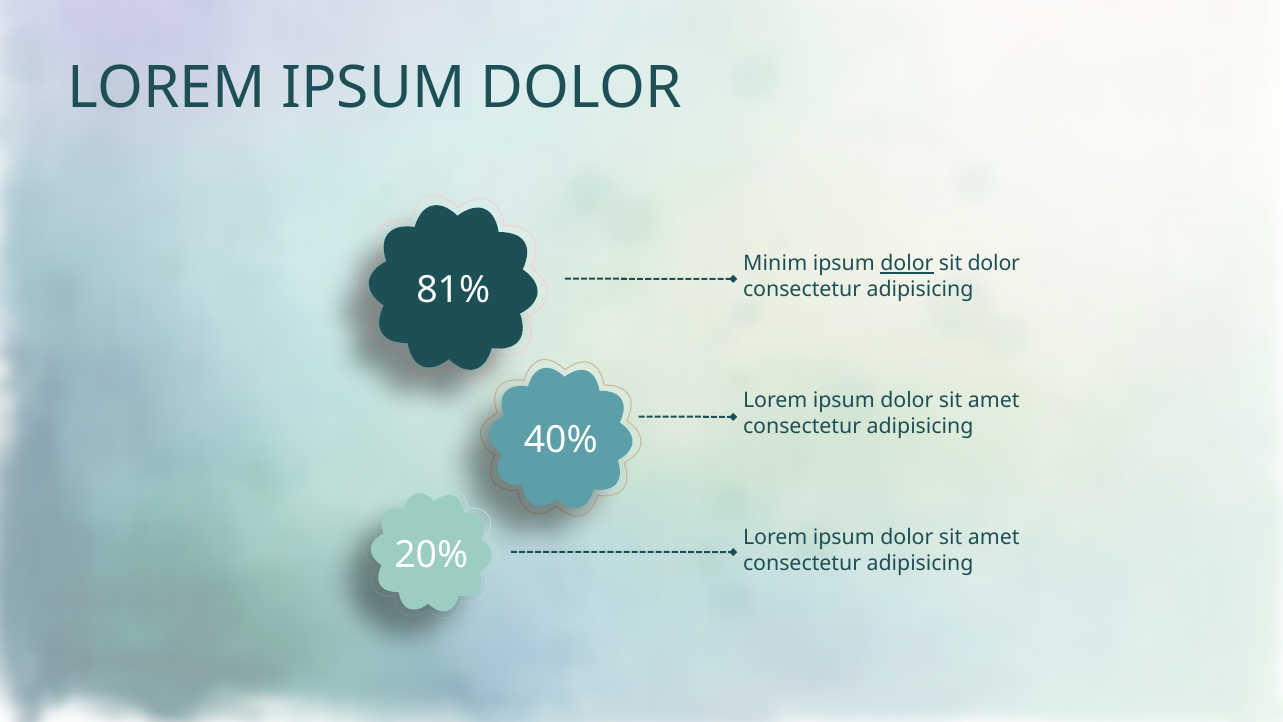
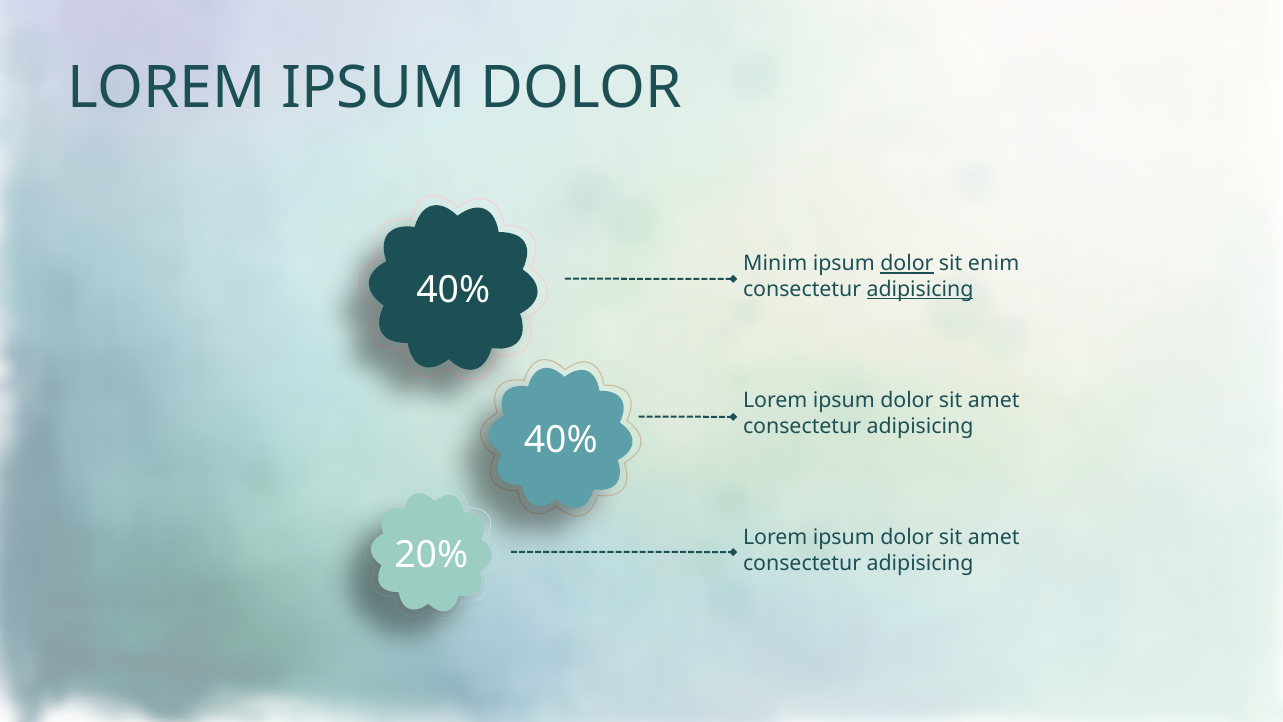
sit dolor: dolor -> enim
81% at (453, 290): 81% -> 40%
adipisicing at (920, 289) underline: none -> present
